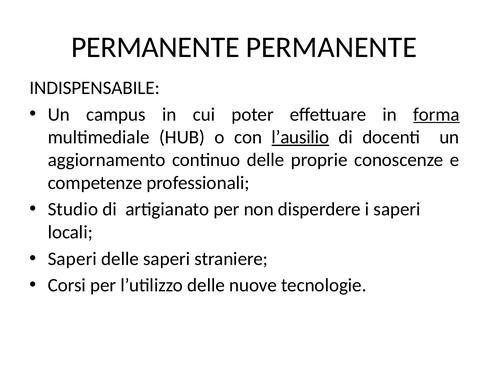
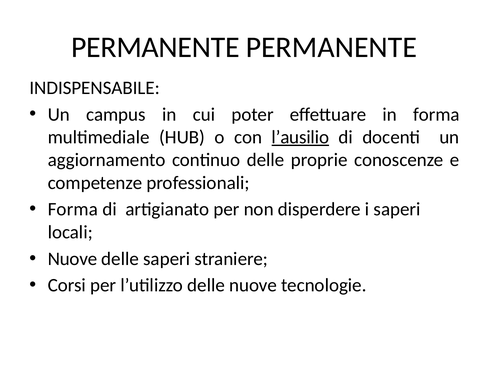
forma at (436, 114) underline: present -> none
Studio at (73, 209): Studio -> Forma
Saperi at (72, 259): Saperi -> Nuove
